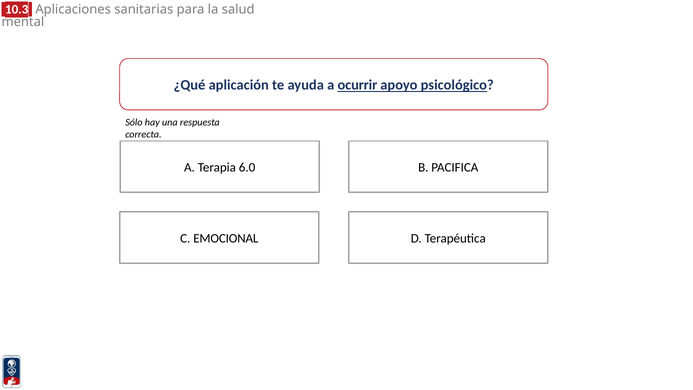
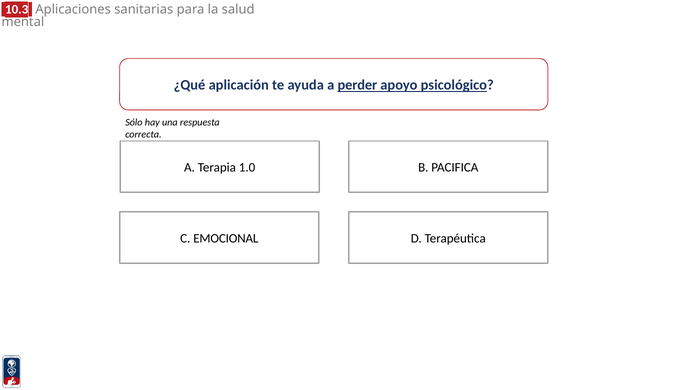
ocurrir: ocurrir -> perder
6.0: 6.0 -> 1.0
